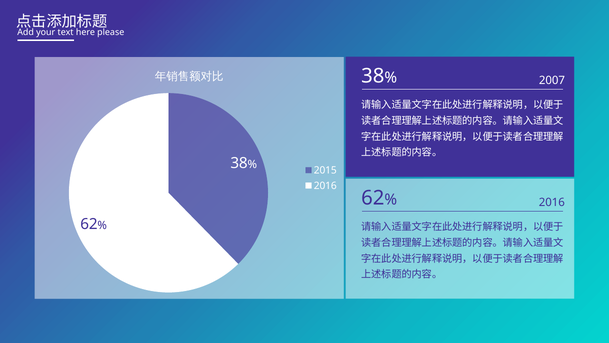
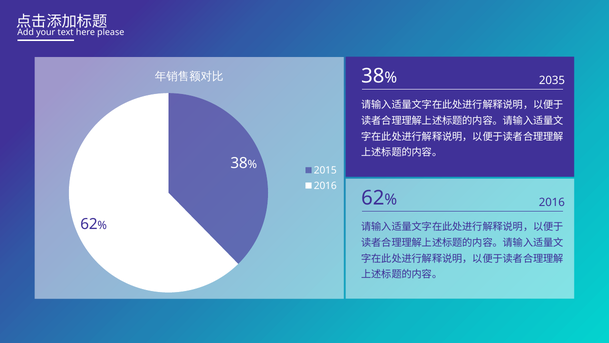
2007: 2007 -> 2035
